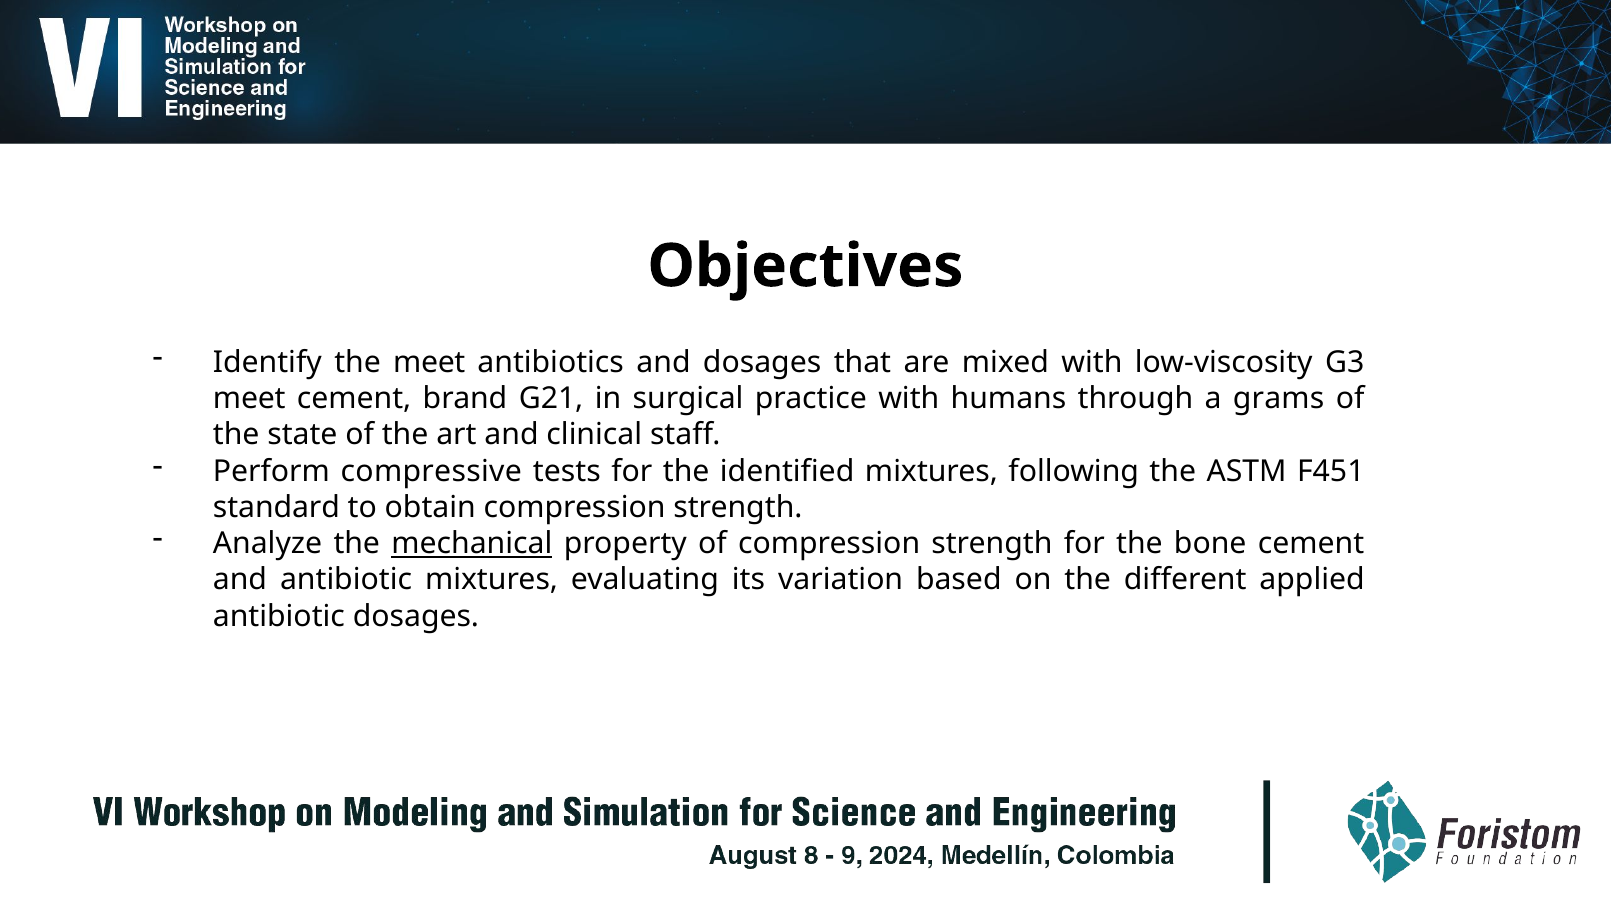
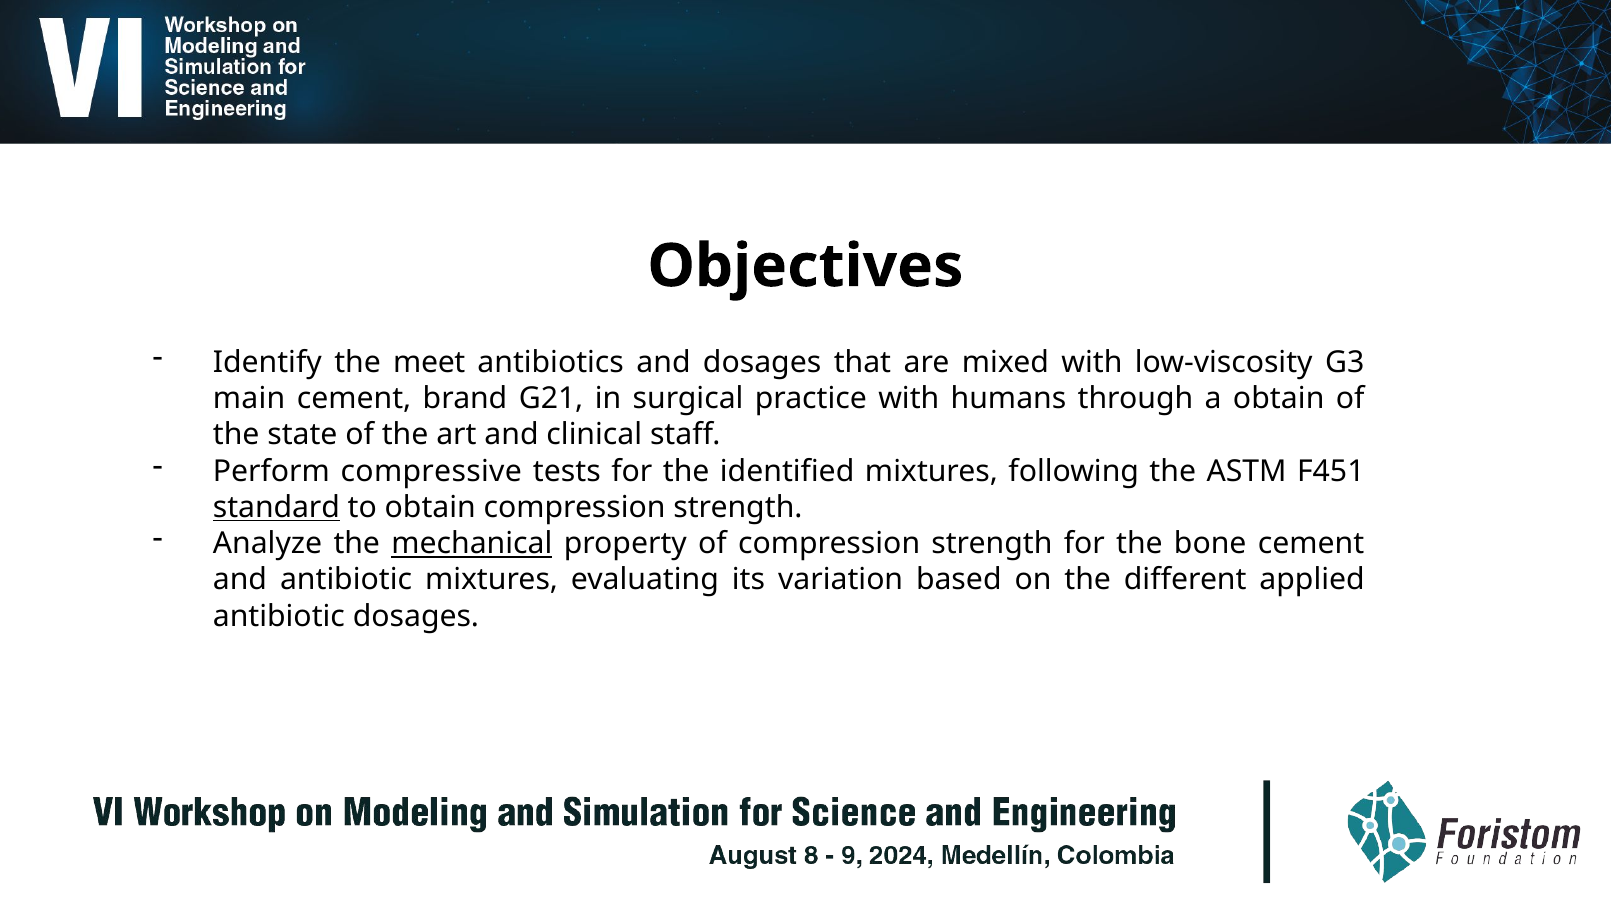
meet at (249, 399): meet -> main
a grams: grams -> obtain
standard underline: none -> present
